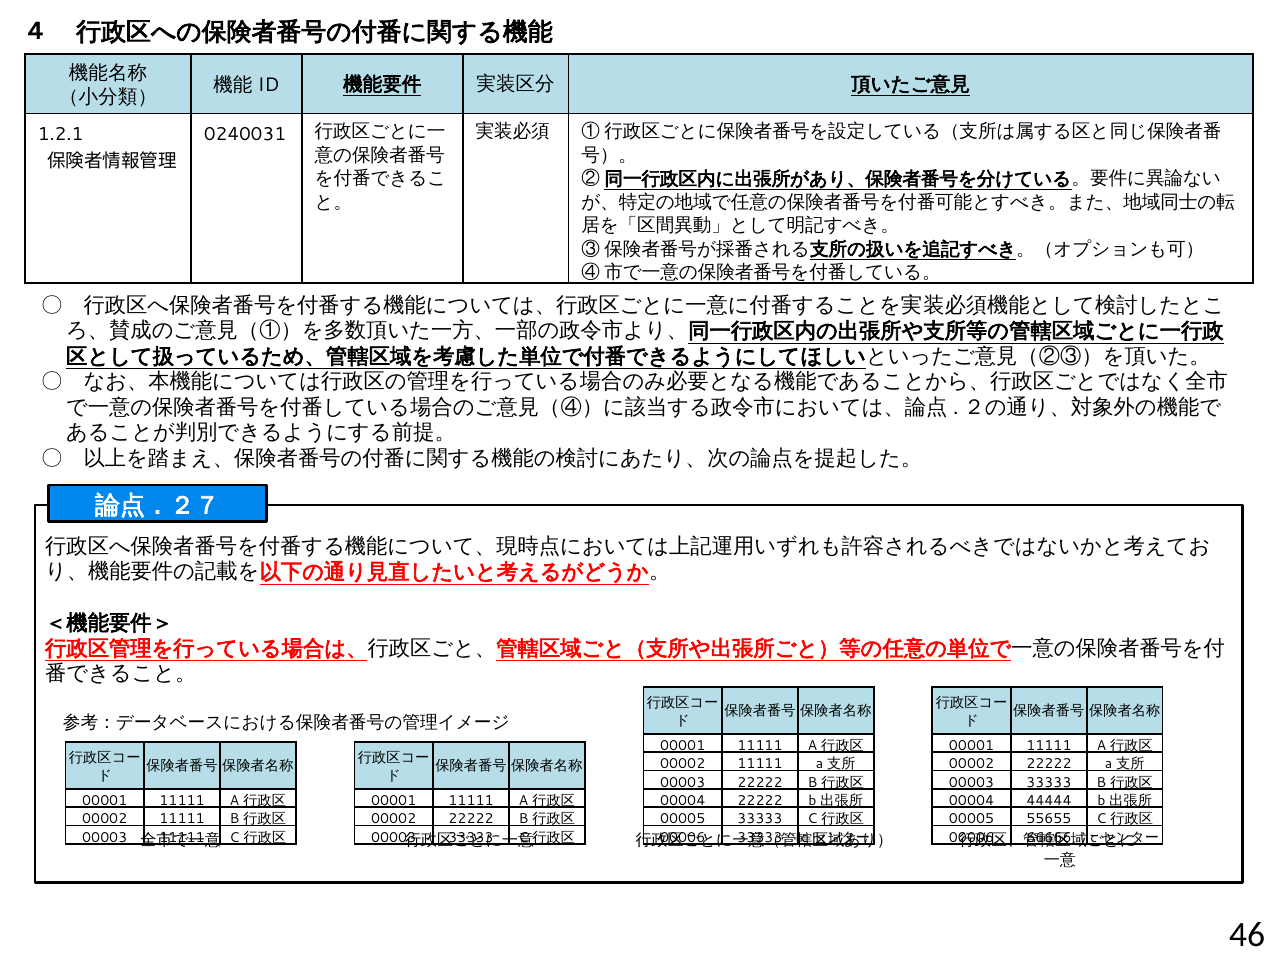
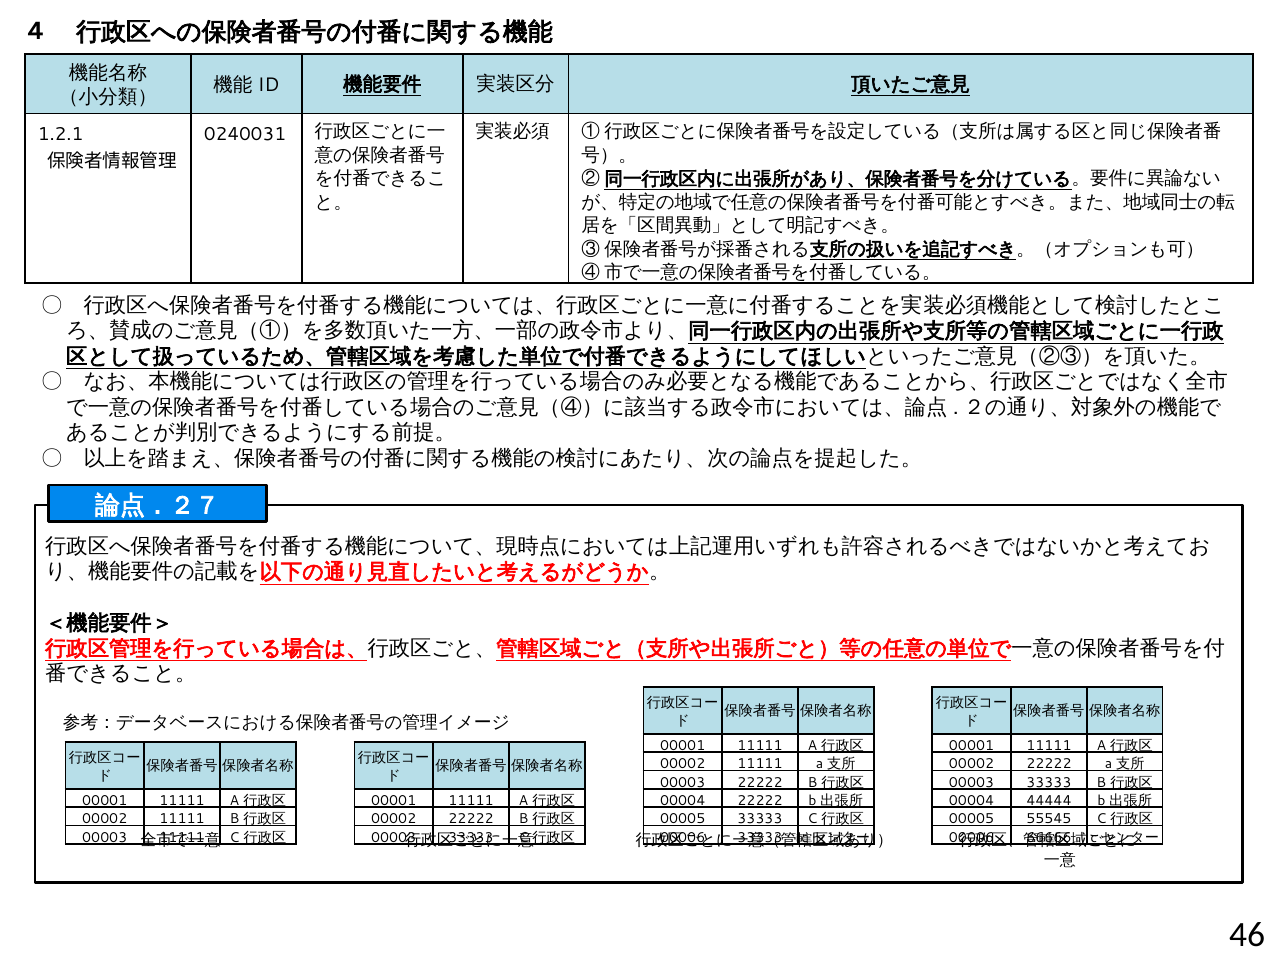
55655: 55655 -> 55545
